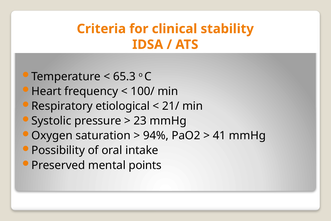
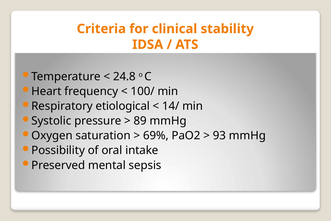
65.3: 65.3 -> 24.8
21/: 21/ -> 14/
23: 23 -> 89
94%: 94% -> 69%
41: 41 -> 93
points: points -> sepsis
